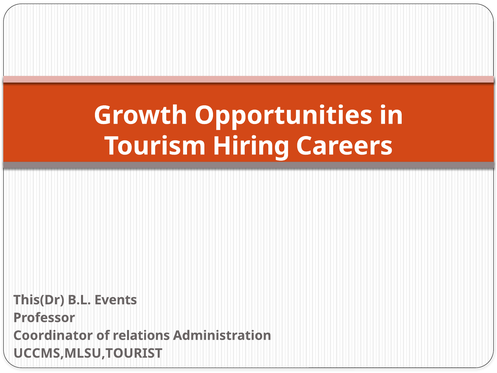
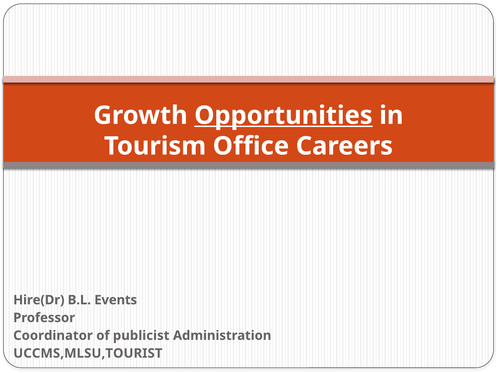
Opportunities underline: none -> present
Hiring: Hiring -> Office
This(Dr: This(Dr -> Hire(Dr
relations: relations -> publicist
